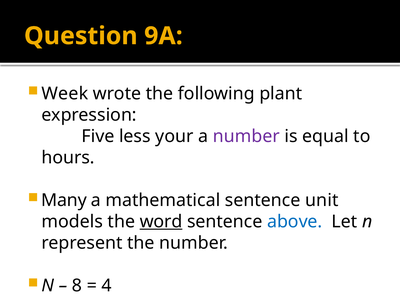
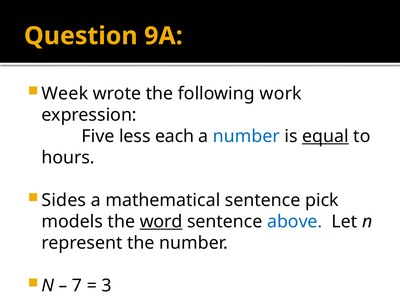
plant: plant -> work
your: your -> each
number at (246, 136) colour: purple -> blue
equal underline: none -> present
Many: Many -> Sides
unit: unit -> pick
8: 8 -> 7
4: 4 -> 3
